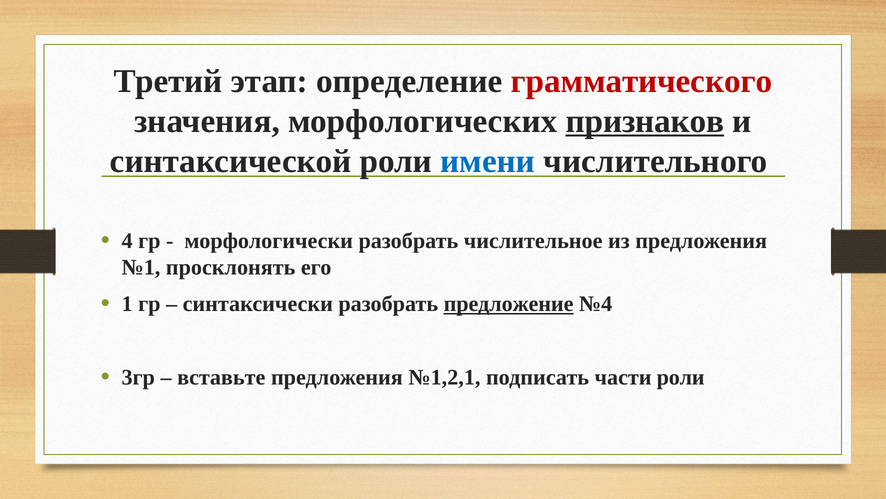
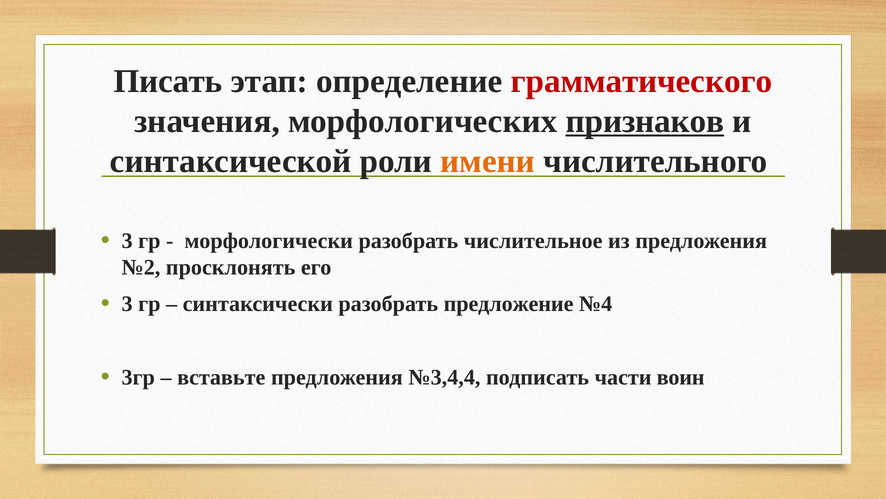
Третий: Третий -> Писать
имени colour: blue -> orange
4 at (127, 241): 4 -> 3
№1: №1 -> №2
1 at (127, 304): 1 -> 3
предложение underline: present -> none
№1,2,1: №1,2,1 -> №3,4,4
части роли: роли -> воин
